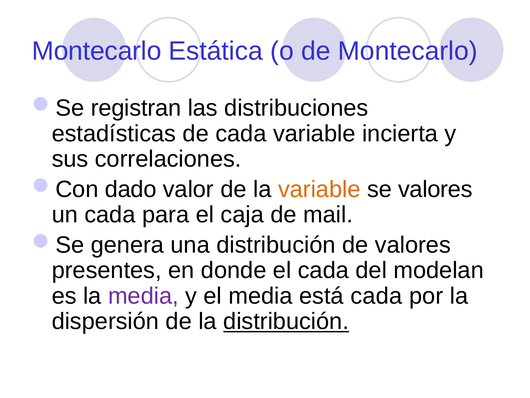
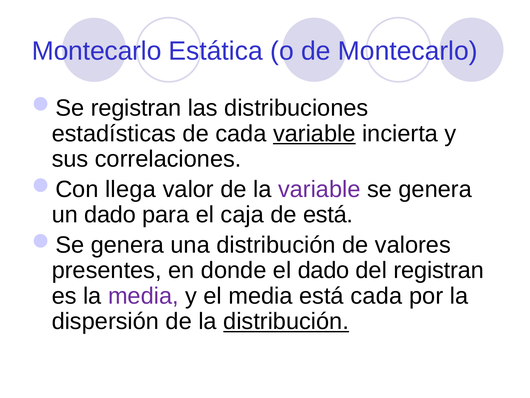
variable at (314, 133) underline: none -> present
dado: dado -> llega
variable at (319, 189) colour: orange -> purple
se valores: valores -> genera
un cada: cada -> dado
de mail: mail -> está
el cada: cada -> dado
del modelan: modelan -> registran
